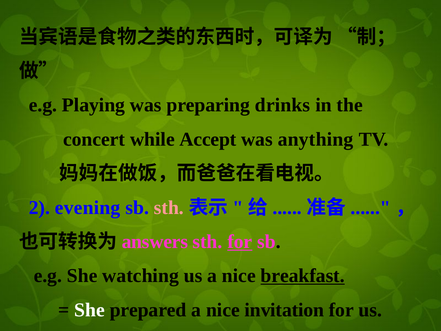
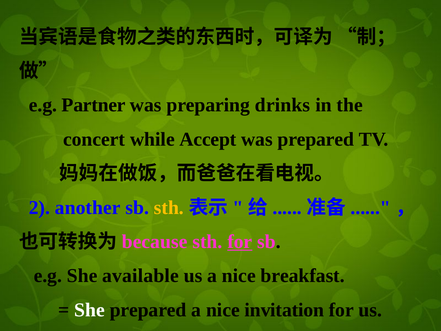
Playing: Playing -> Partner
was anything: anything -> prepared
evening: evening -> another
sth at (169, 207) colour: pink -> yellow
answers: answers -> because
watching: watching -> available
breakfast underline: present -> none
